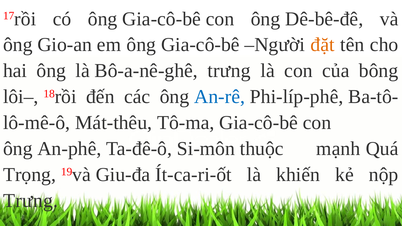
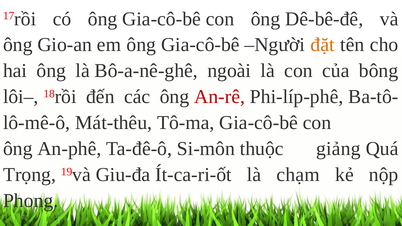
Bô-a-nê-ghê trưng: trưng -> ngoài
An-rê colour: blue -> red
mạnh: mạnh -> giảng
khiến: khiến -> chạm
Trưng at (31, 201): Trưng -> Phong
